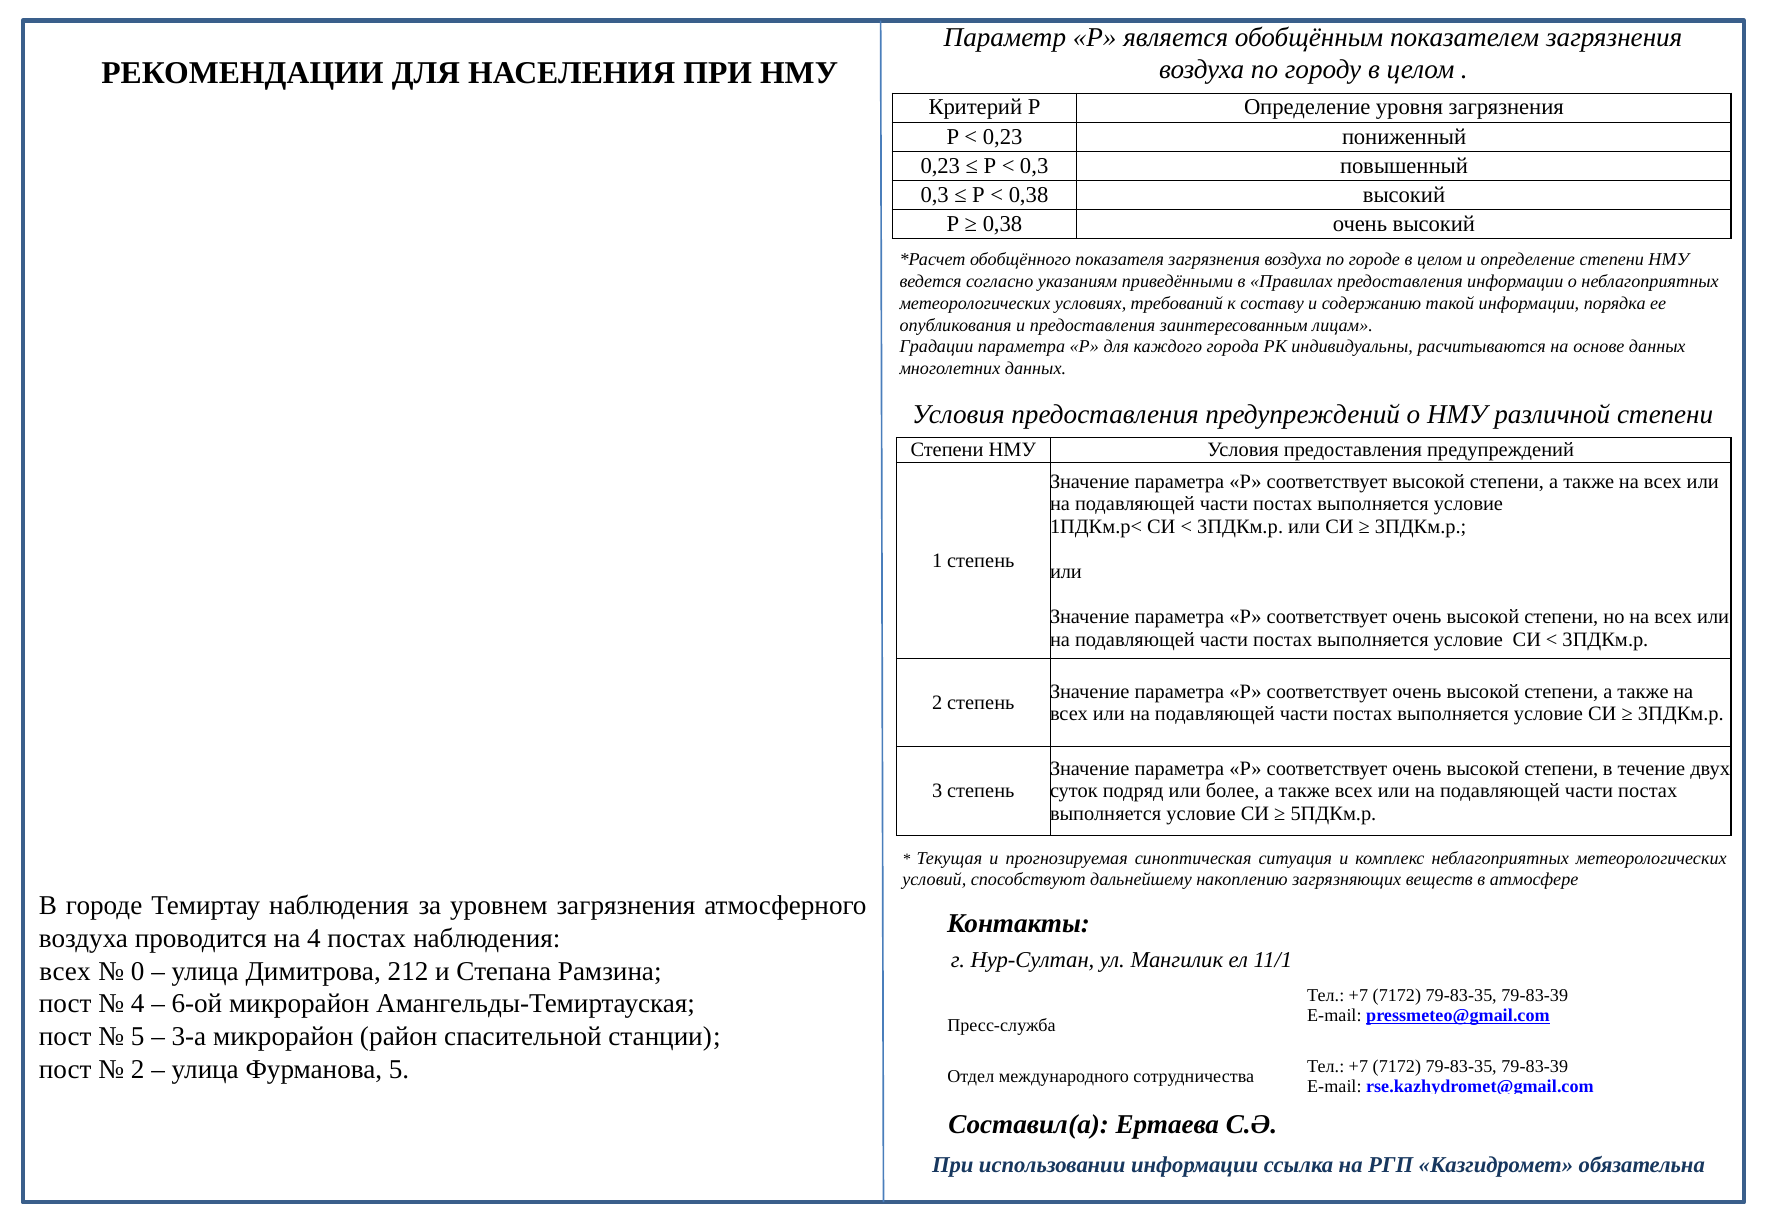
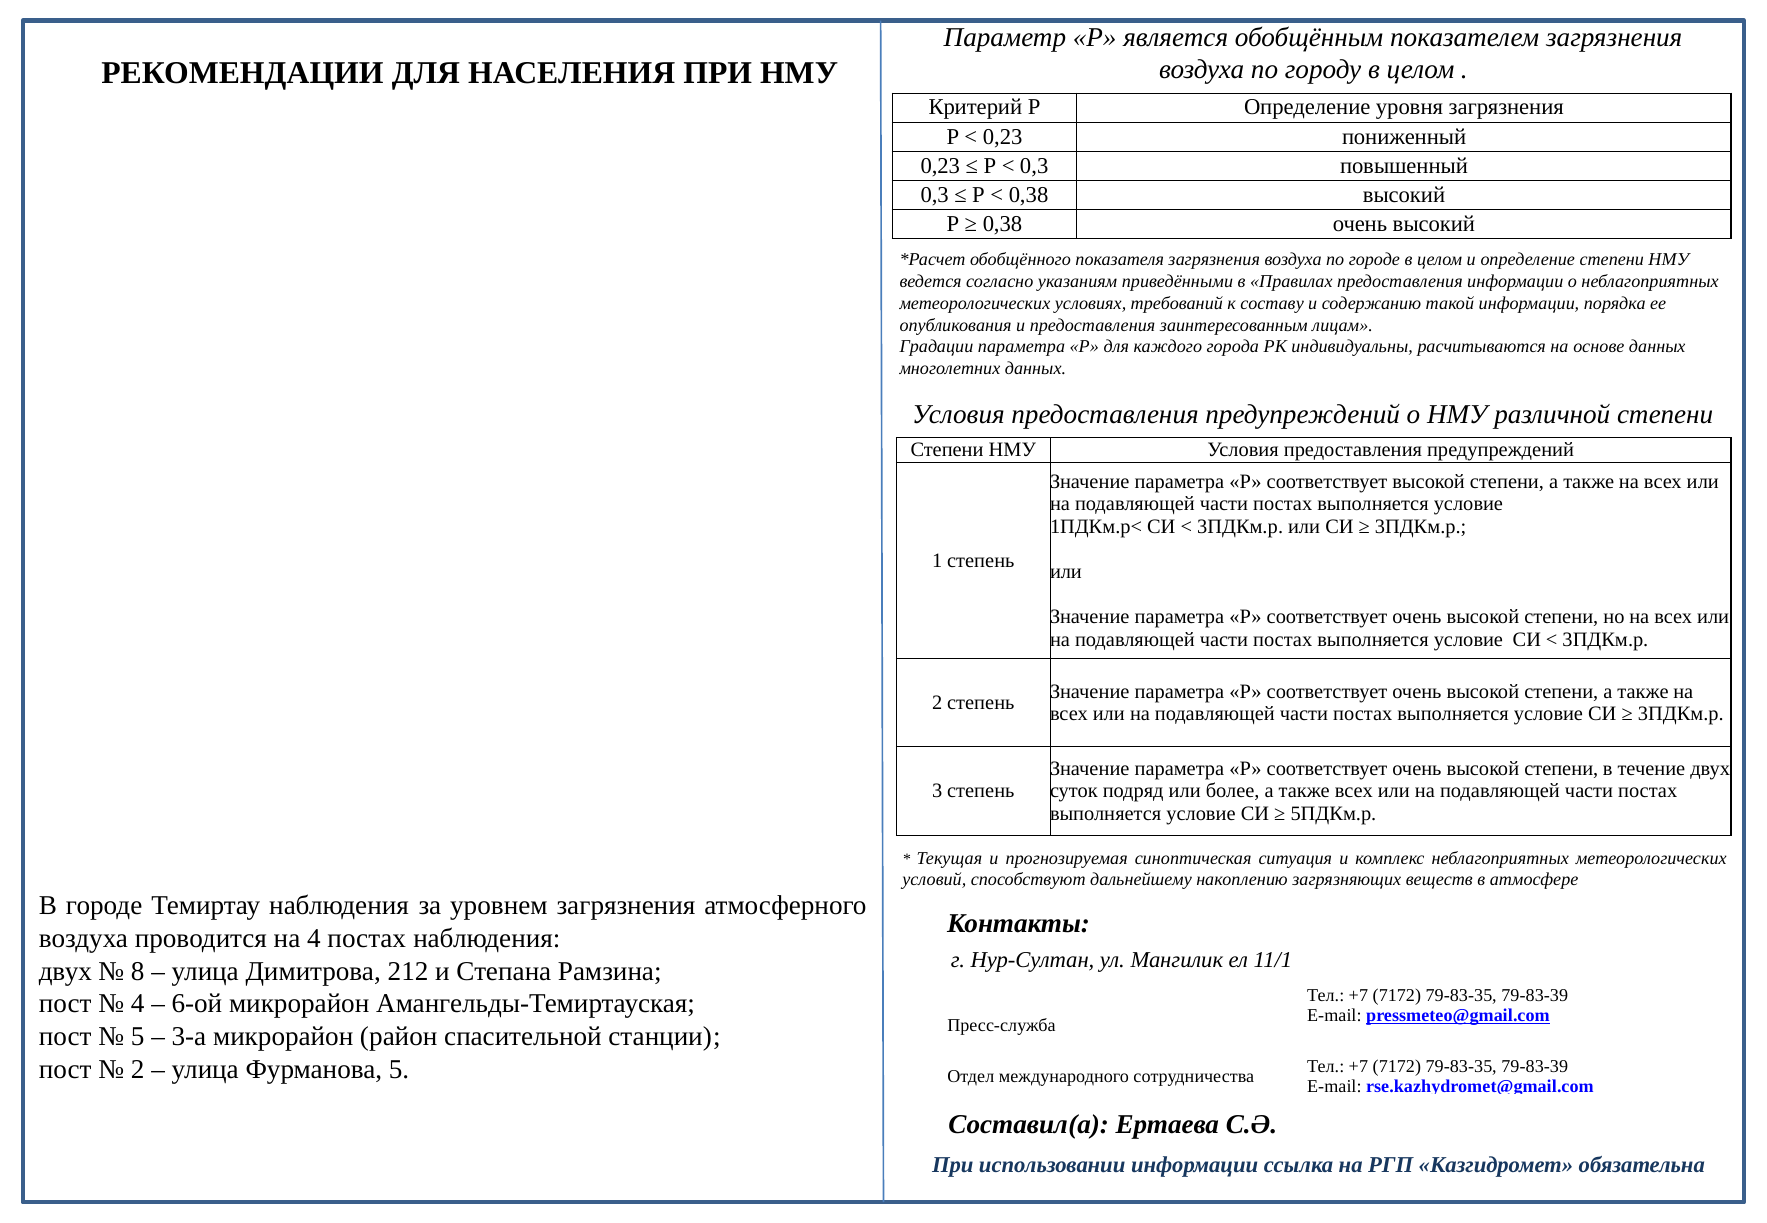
всех at (65, 971): всех -> двух
0: 0 -> 8
